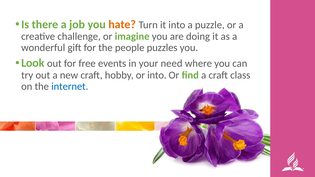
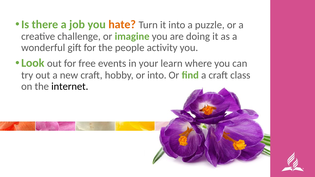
puzzles: puzzles -> activity
need: need -> learn
internet colour: blue -> black
